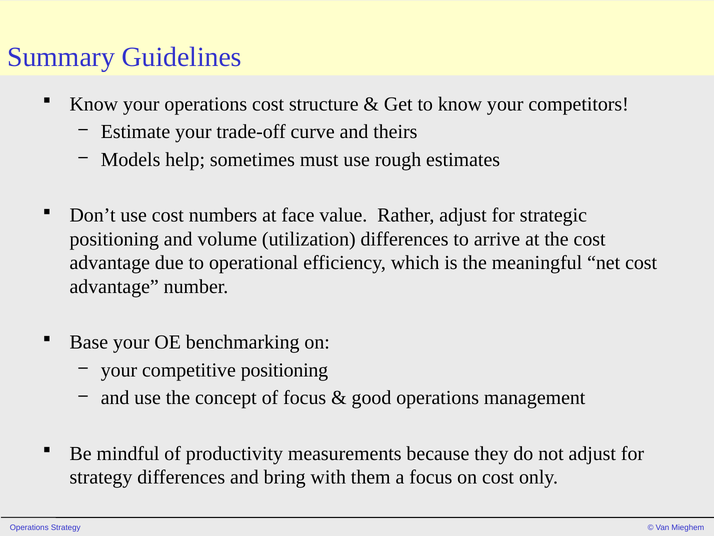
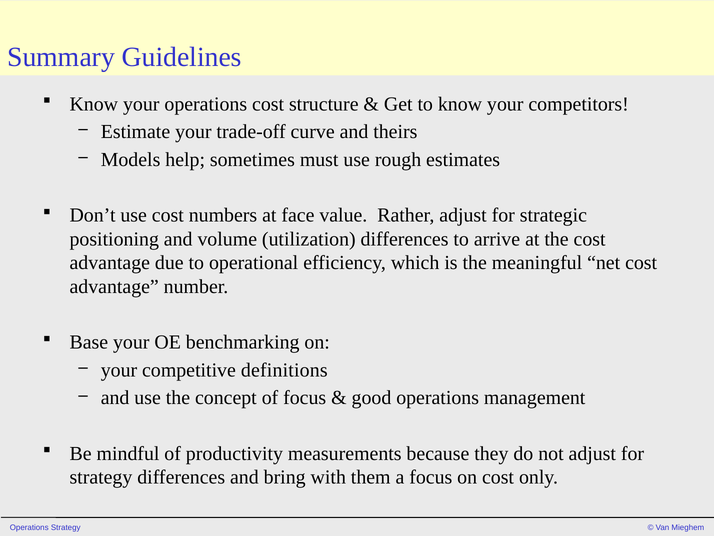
competitive positioning: positioning -> definitions
